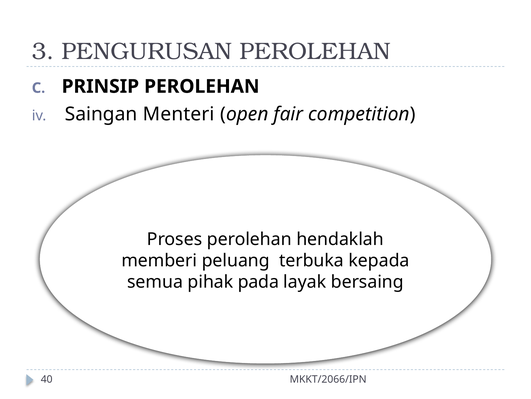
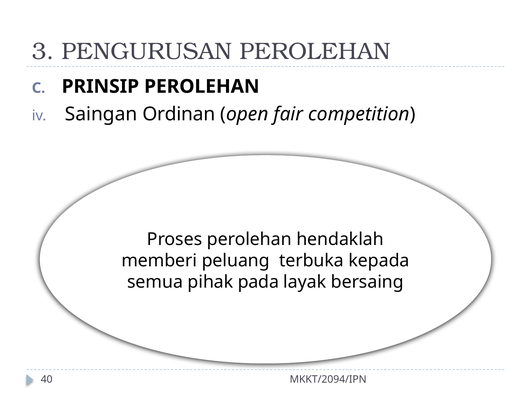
Menteri: Menteri -> Ordinan
MKKT/2066/IPN: MKKT/2066/IPN -> MKKT/2094/IPN
